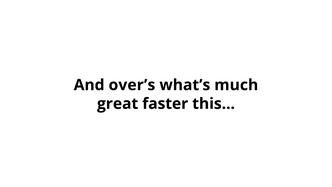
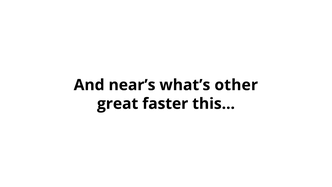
over’s: over’s -> near’s
much: much -> other
